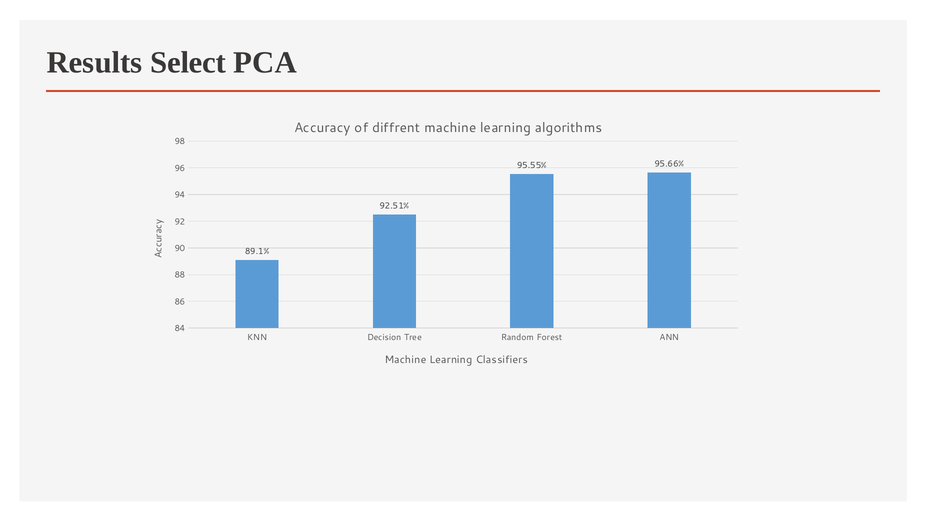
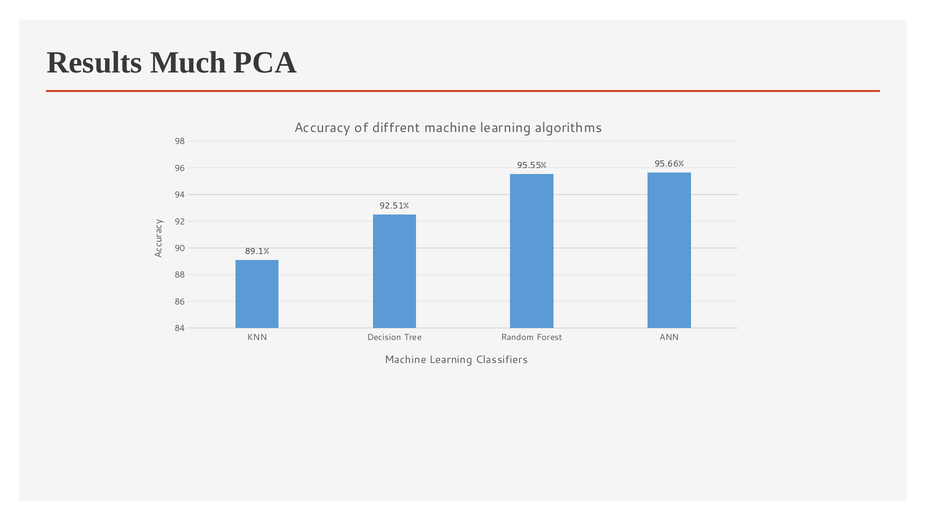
Select: Select -> Much
